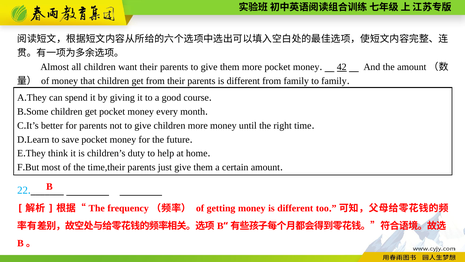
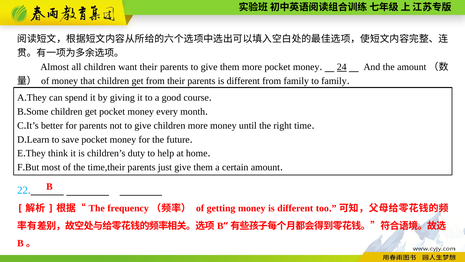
42: 42 -> 24
